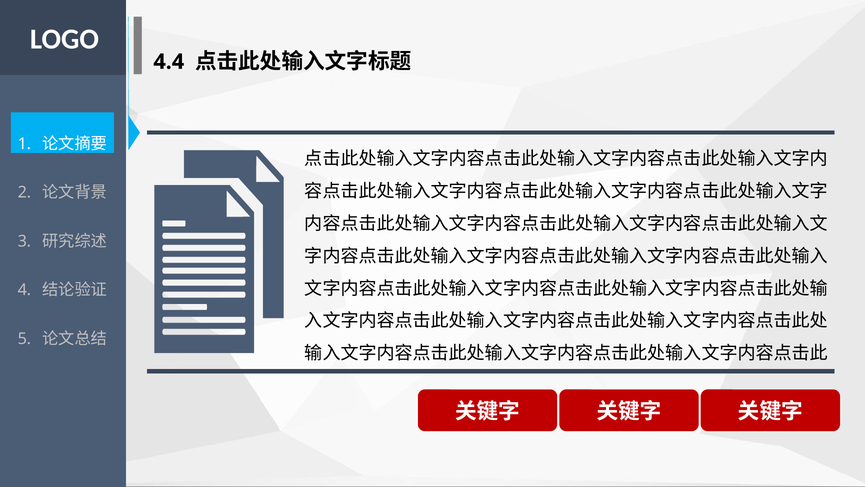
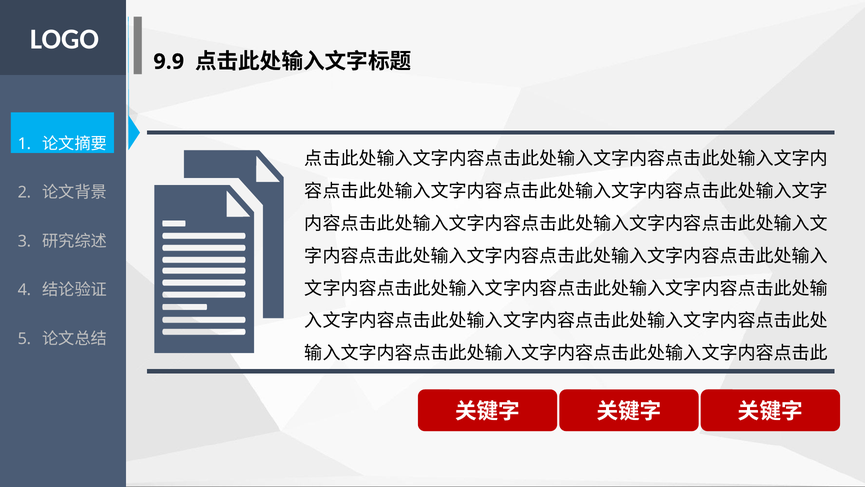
4.4: 4.4 -> 9.9
